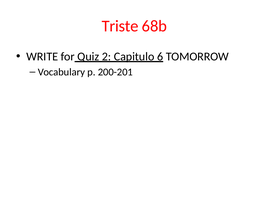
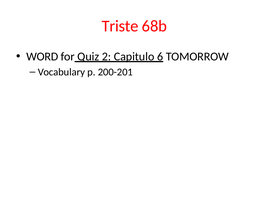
WRITE: WRITE -> WORD
